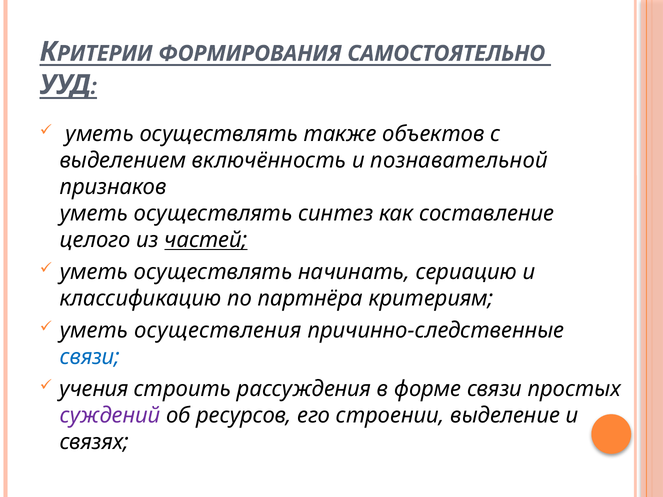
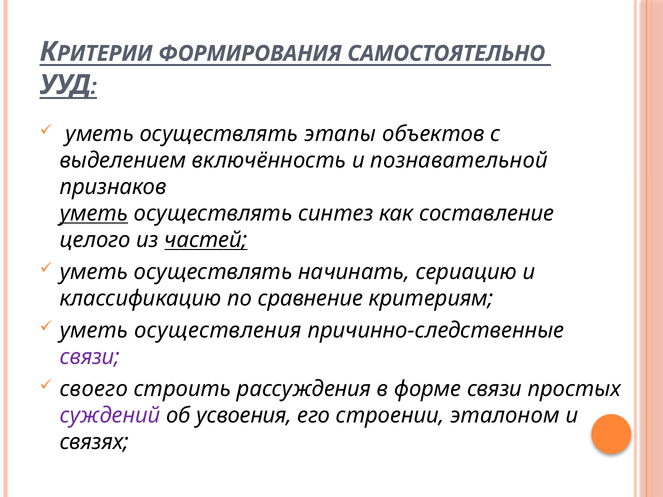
также: также -> этапы
уметь at (94, 214) underline: none -> present
партнёра: партнёра -> сравнение
связи at (90, 357) colour: blue -> purple
учения: учения -> своего
ресурсов: ресурсов -> усвоения
выделение: выделение -> эталоном
